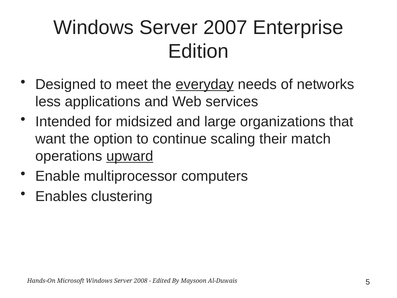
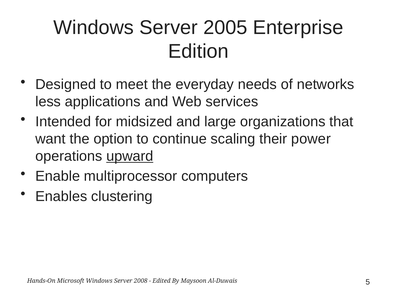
2007: 2007 -> 2005
everyday underline: present -> none
match: match -> power
